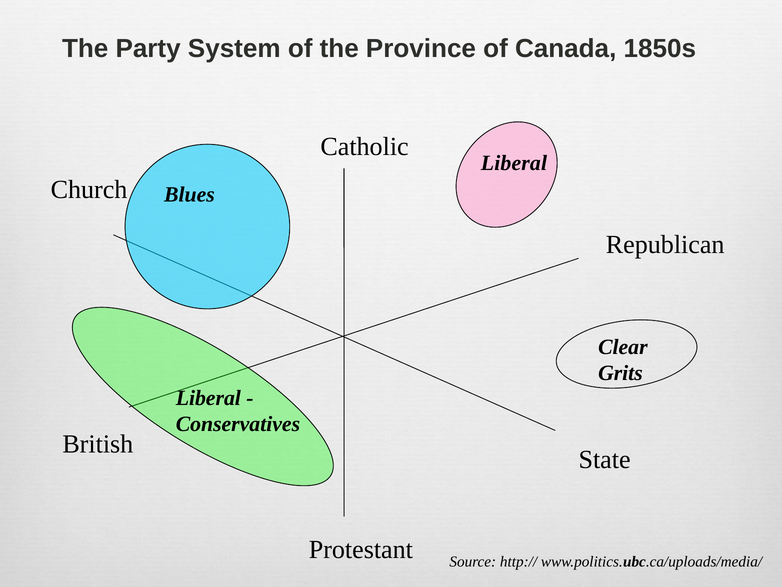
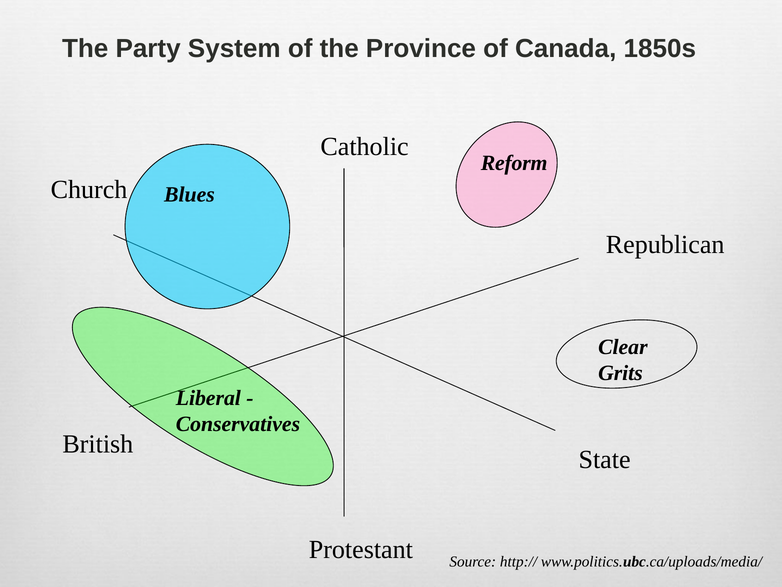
Liberal at (514, 163): Liberal -> Reform
